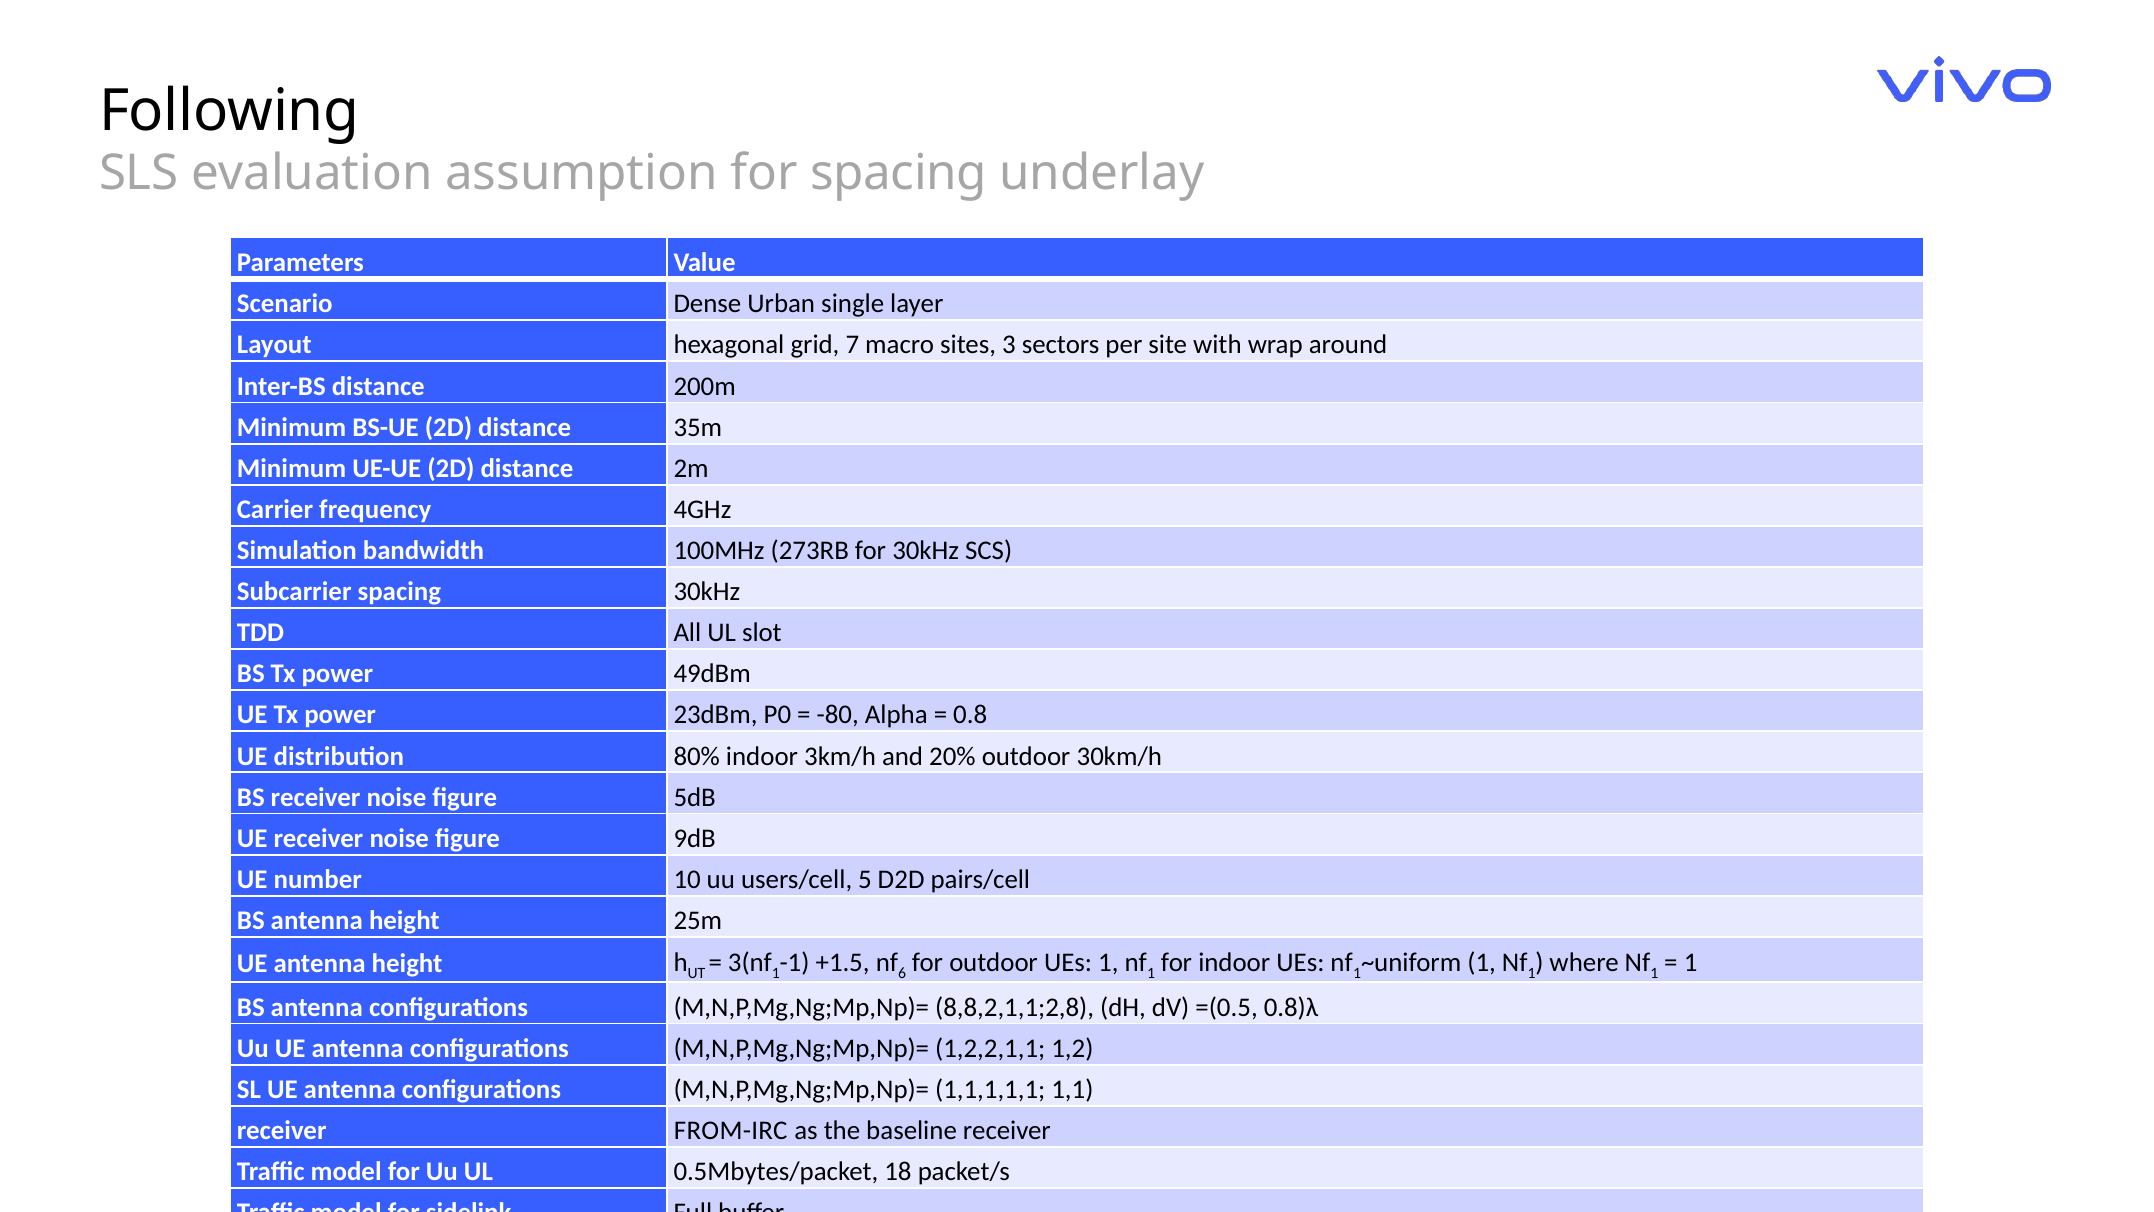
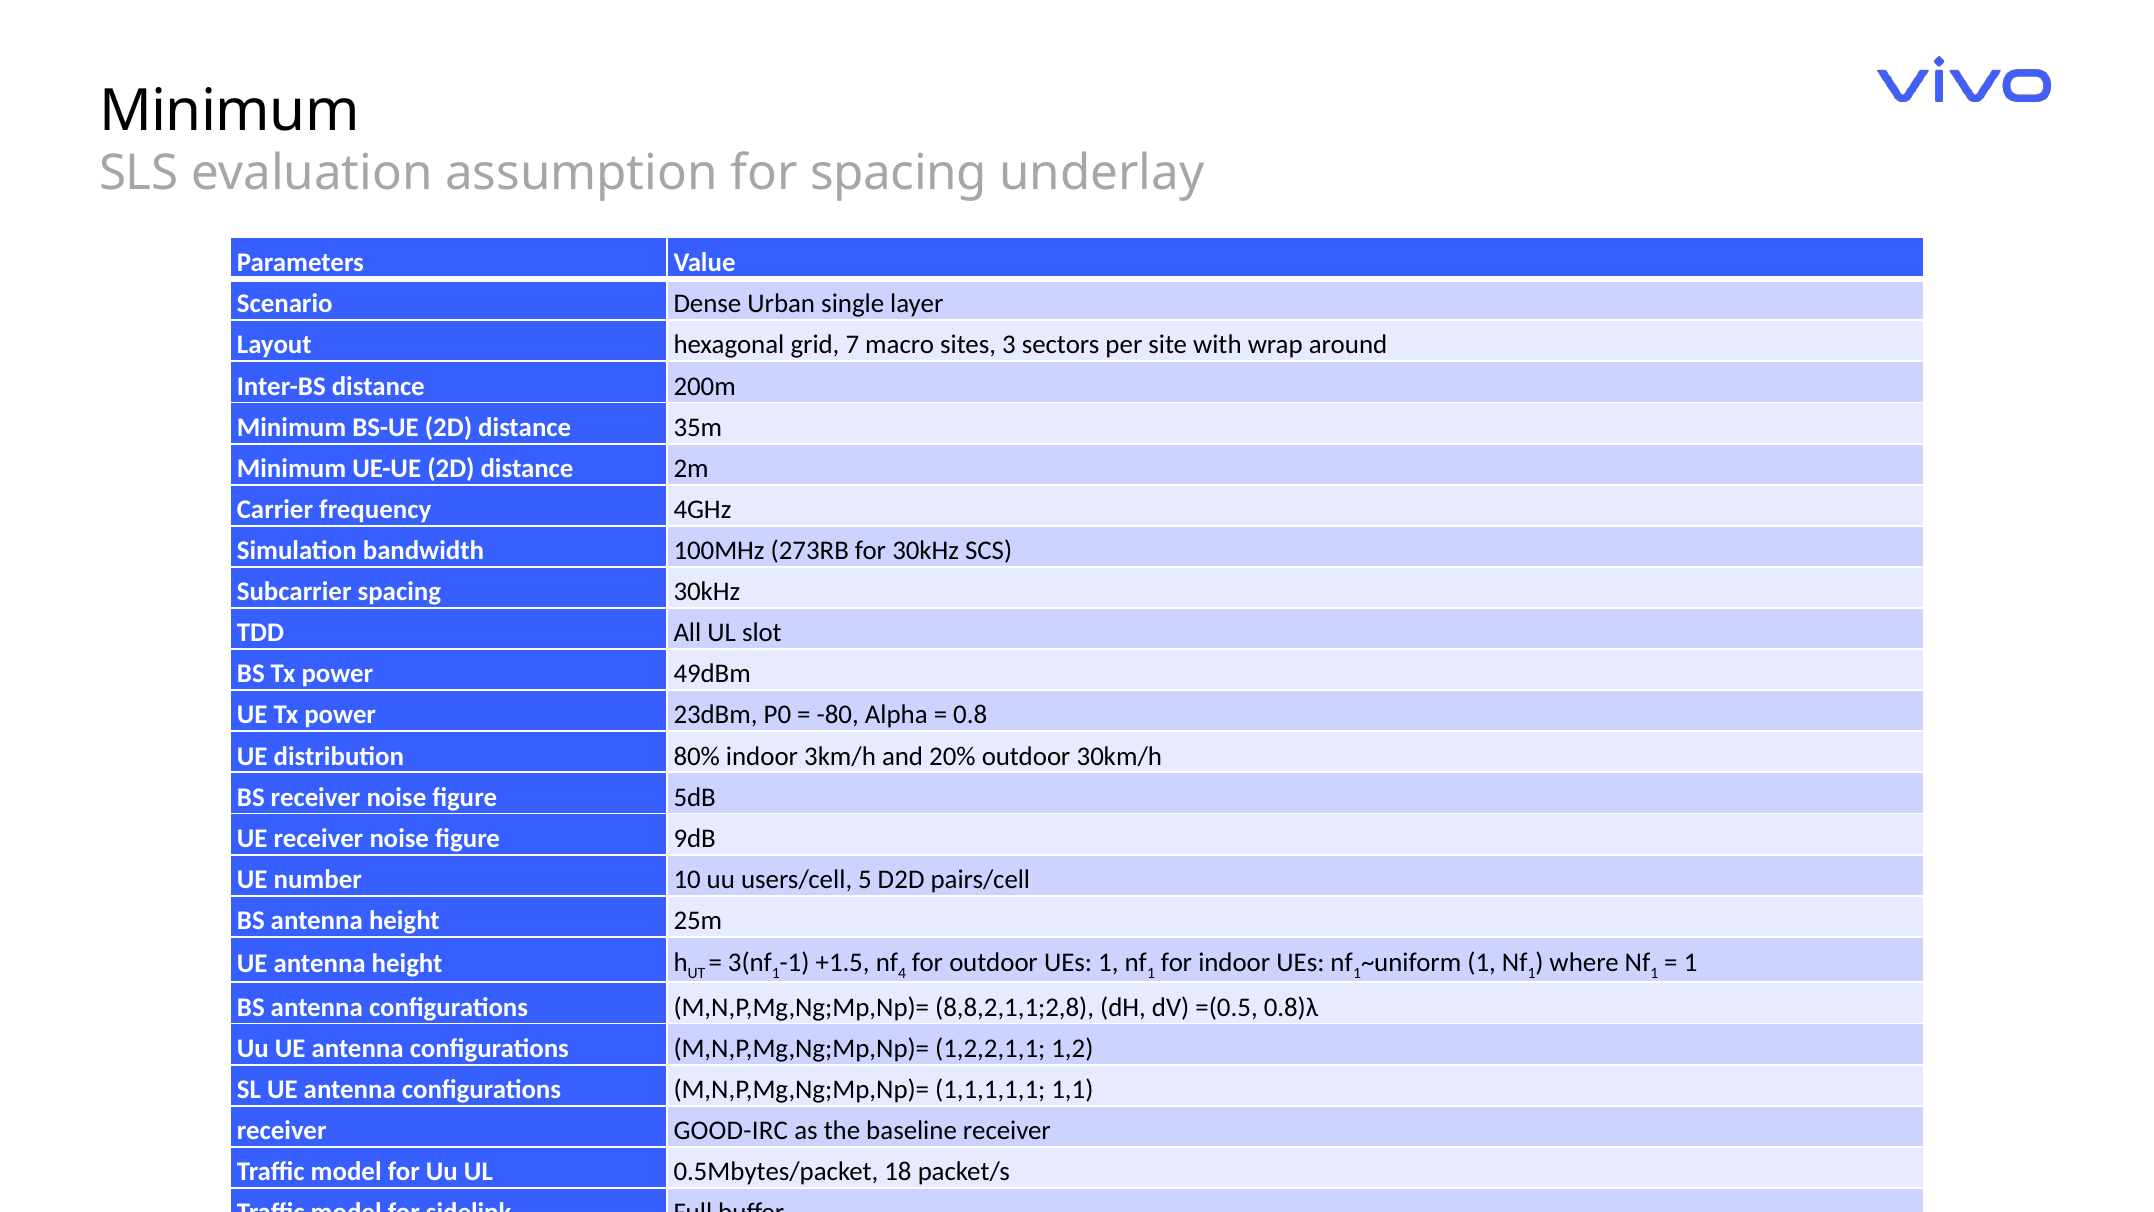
Following at (229, 111): Following -> Minimum
6: 6 -> 4
FROM-IRC: FROM-IRC -> GOOD-IRC
